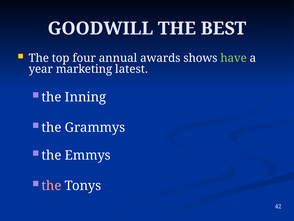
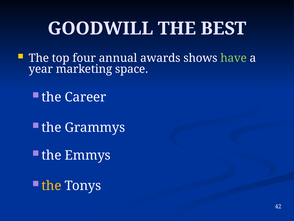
latest: latest -> space
Inning: Inning -> Career
the at (51, 185) colour: pink -> yellow
